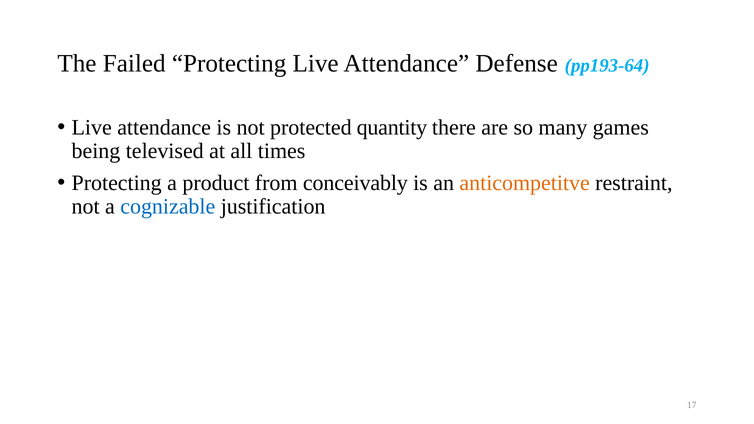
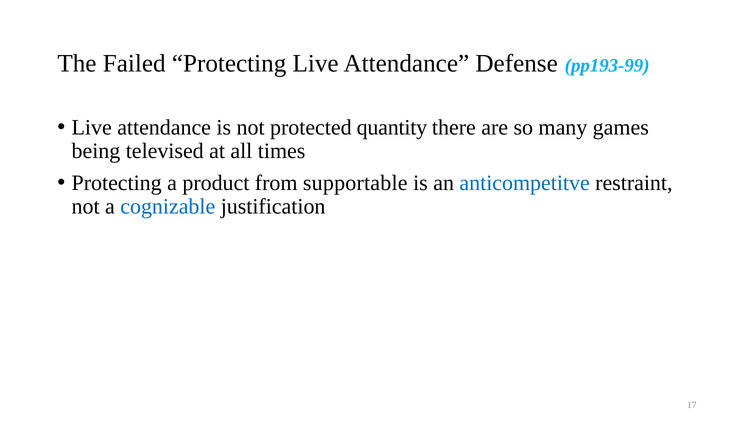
pp193-64: pp193-64 -> pp193-99
conceivably: conceivably -> supportable
anticompetitve colour: orange -> blue
